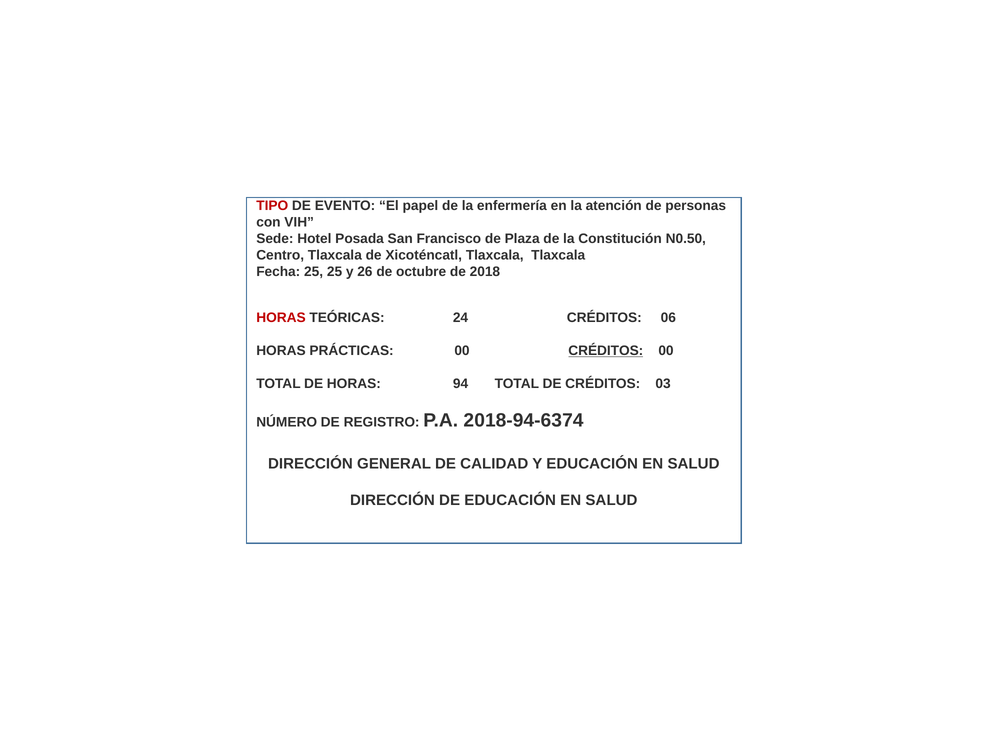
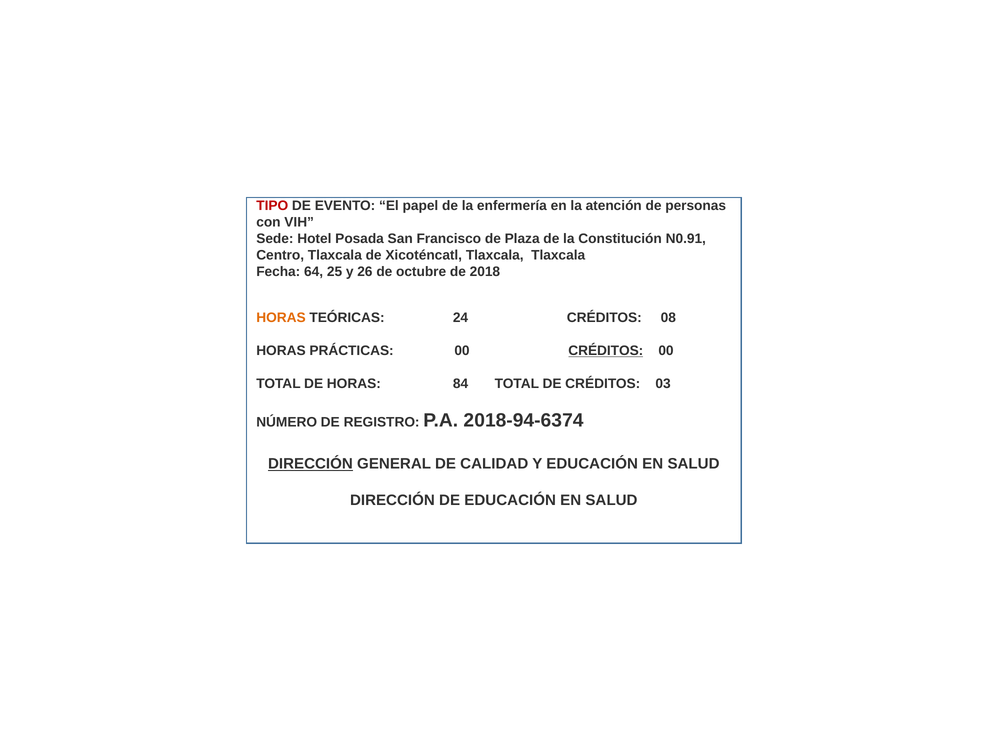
N0.50: N0.50 -> N0.91
Fecha 25: 25 -> 64
HORAS at (281, 318) colour: red -> orange
06: 06 -> 08
94: 94 -> 84
DIRECCIÓN at (310, 464) underline: none -> present
